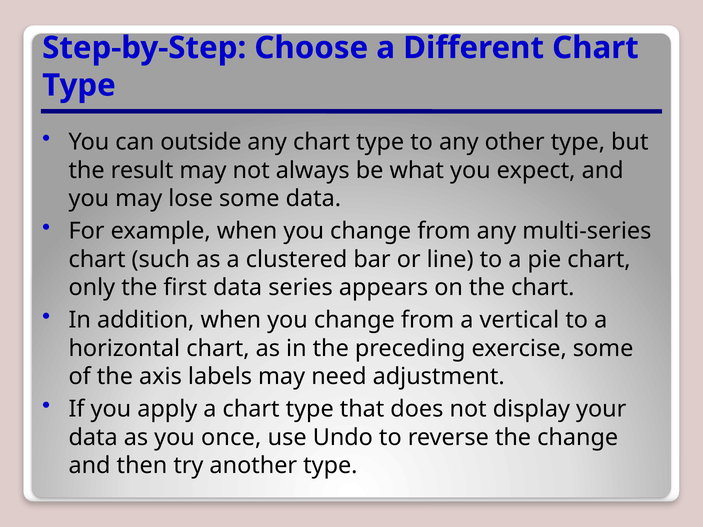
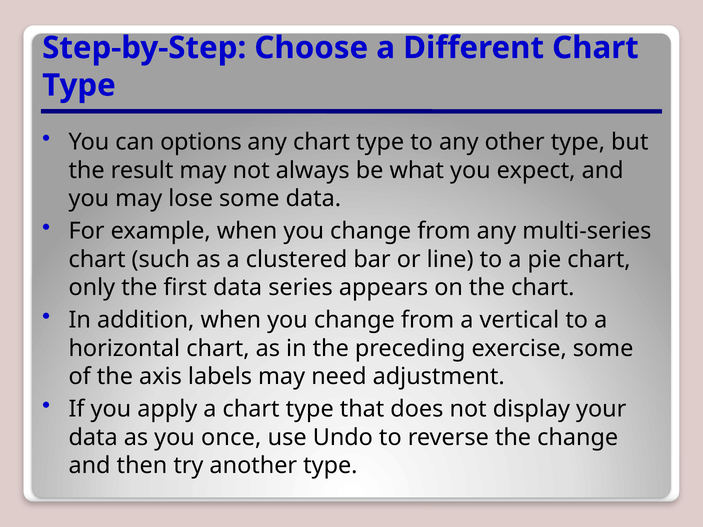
outside: outside -> options
